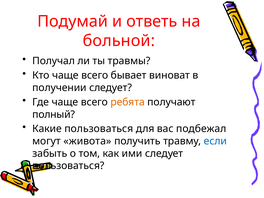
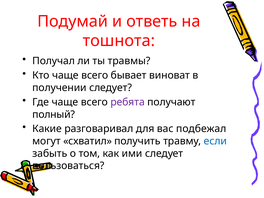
больной: больной -> тошнота
ребята colour: orange -> purple
Какие пользоваться: пользоваться -> разговаривал
живота: живота -> схватил
